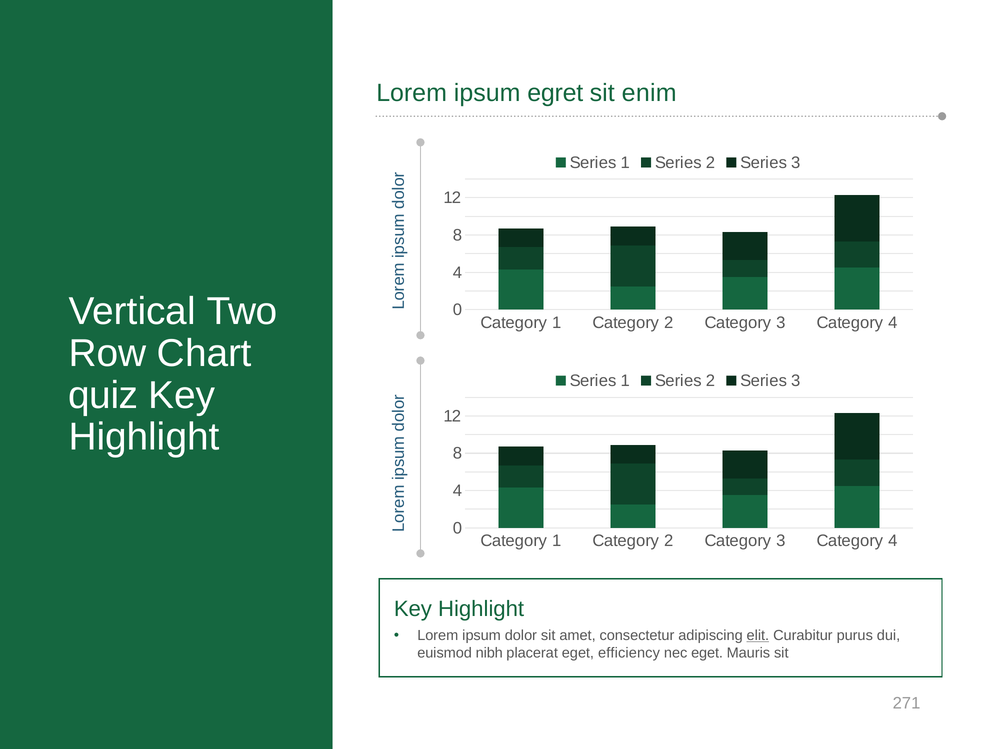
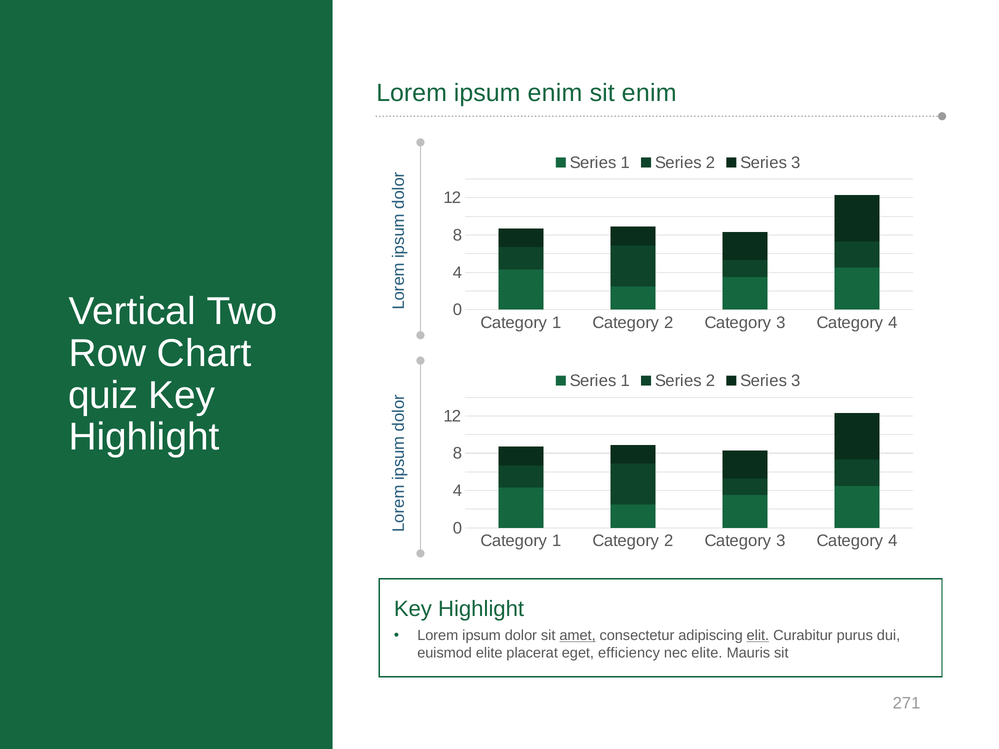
ipsum egret: egret -> enim
amet underline: none -> present
euismod nibh: nibh -> elite
nec eget: eget -> elite
